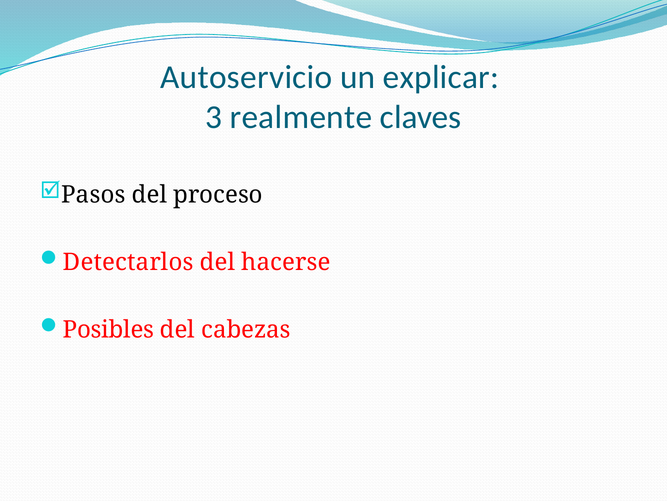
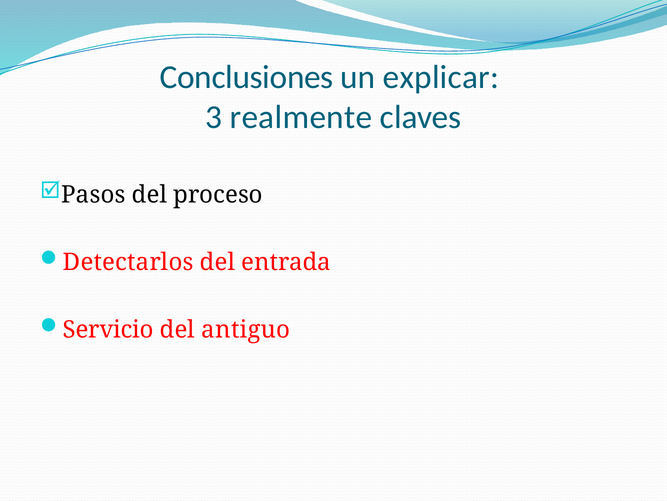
Autoservicio: Autoservicio -> Conclusiones
hacerse: hacerse -> entrada
Posibles: Posibles -> Servicio
cabezas: cabezas -> antiguo
